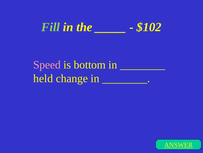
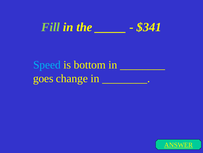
$102: $102 -> $341
Speed colour: pink -> light blue
held: held -> goes
